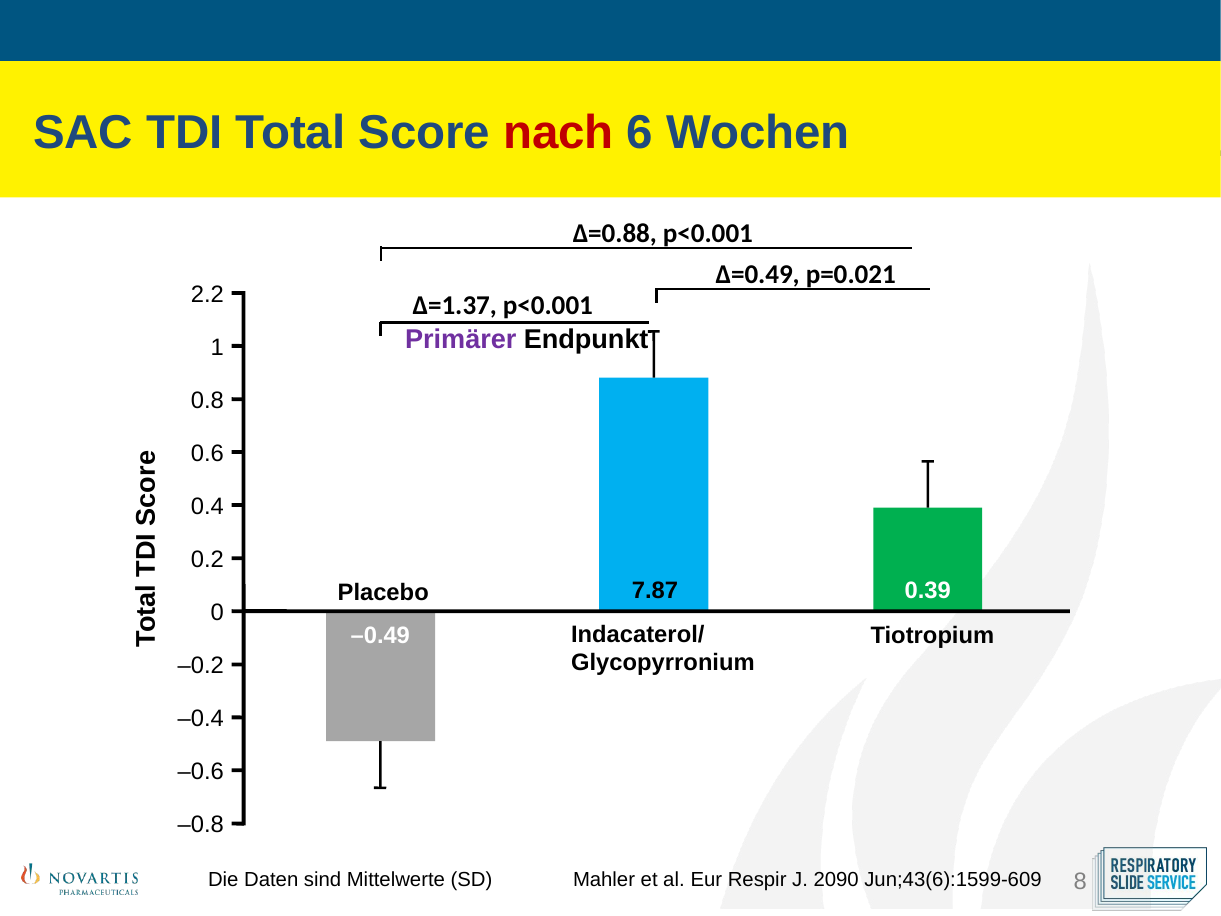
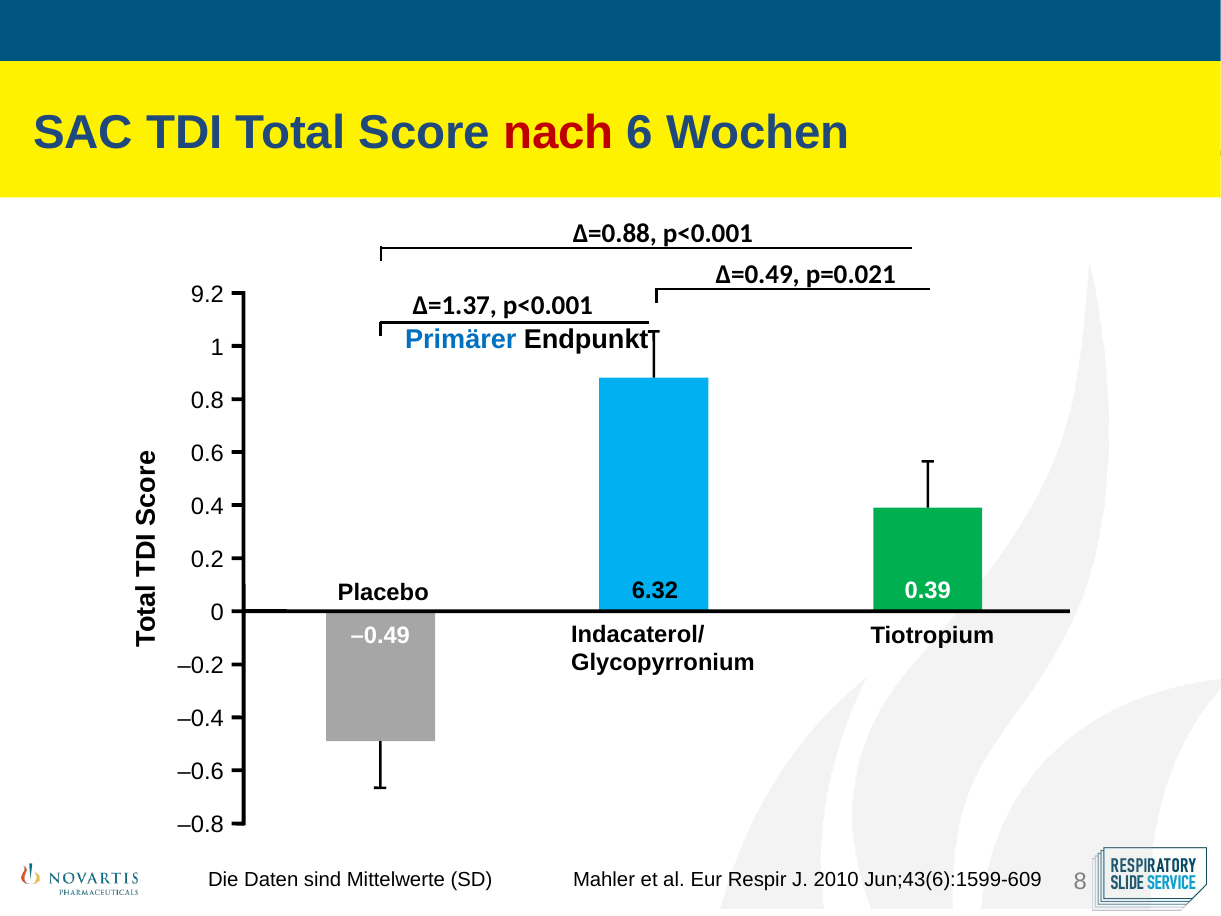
2.2: 2.2 -> 9.2
Primärer colour: purple -> blue
7.87: 7.87 -> 6.32
2090: 2090 -> 2010
